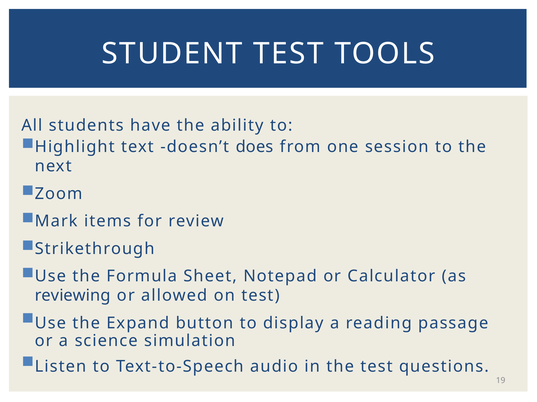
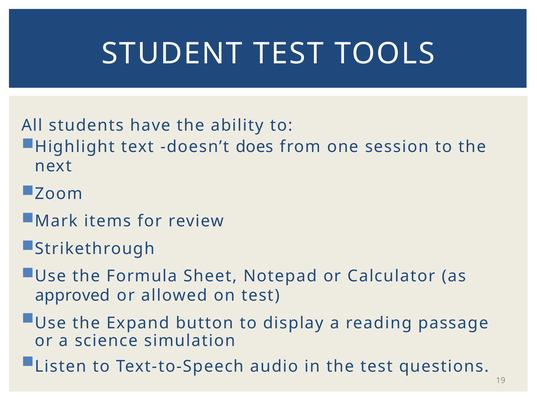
reviewing: reviewing -> approved
